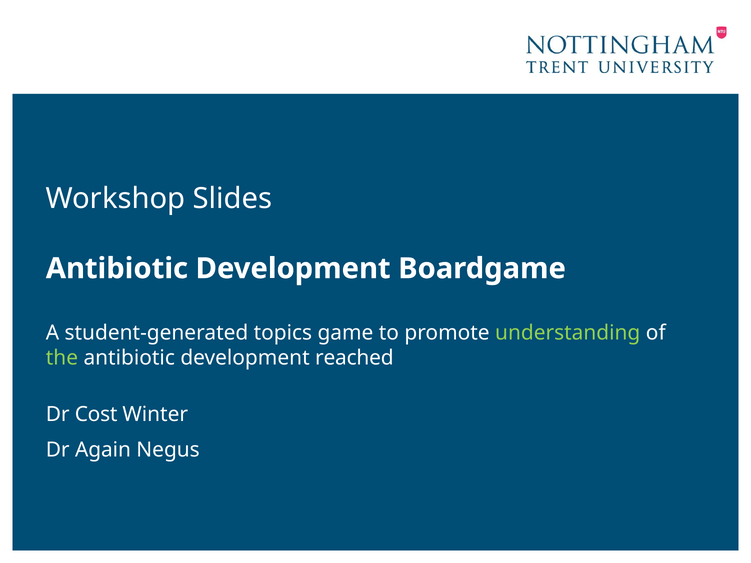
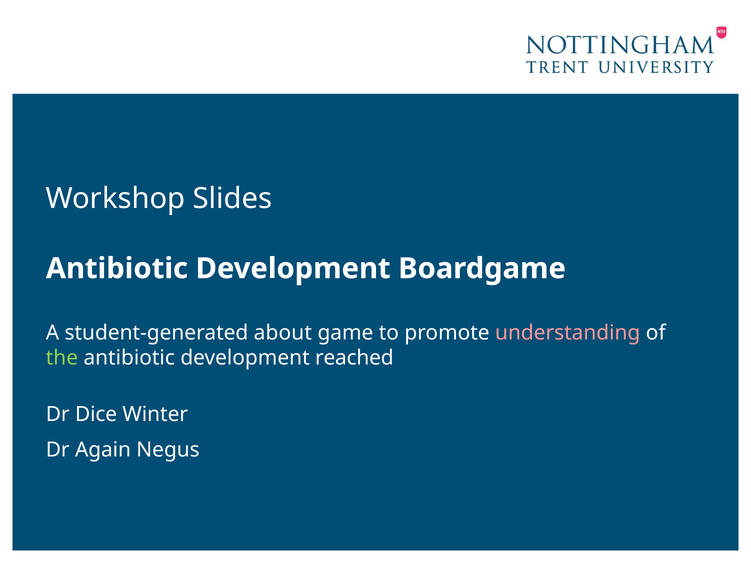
topics: topics -> about
understanding colour: light green -> pink
Cost: Cost -> Dice
